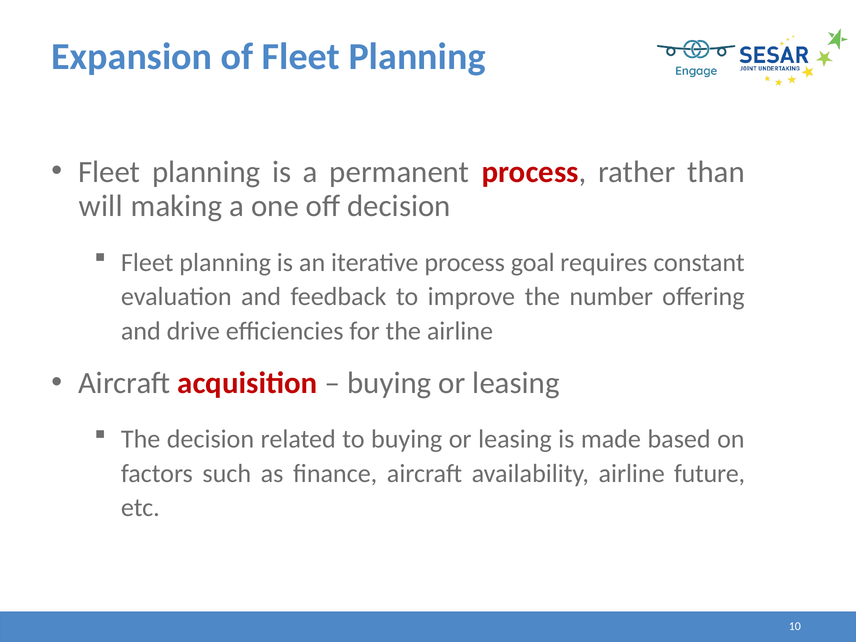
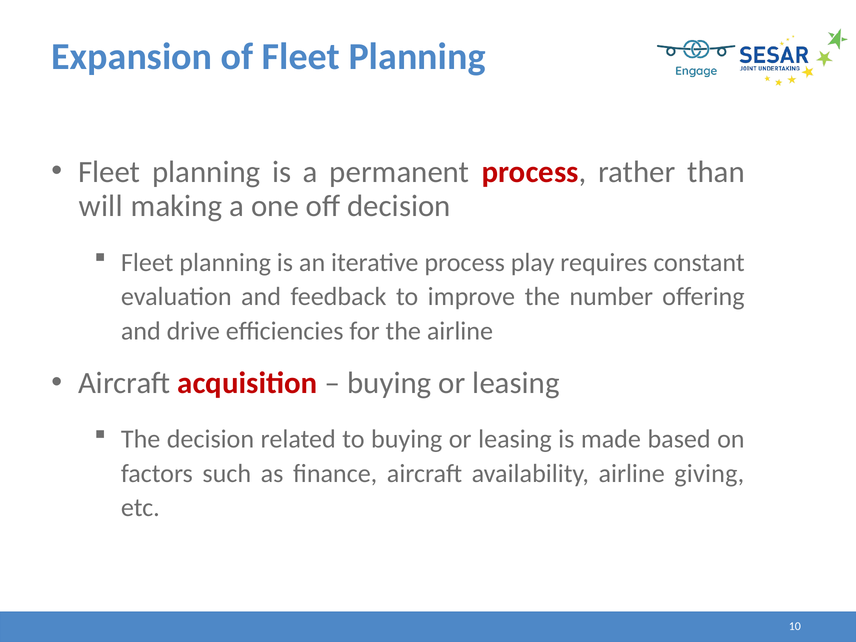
goal: goal -> play
future: future -> giving
